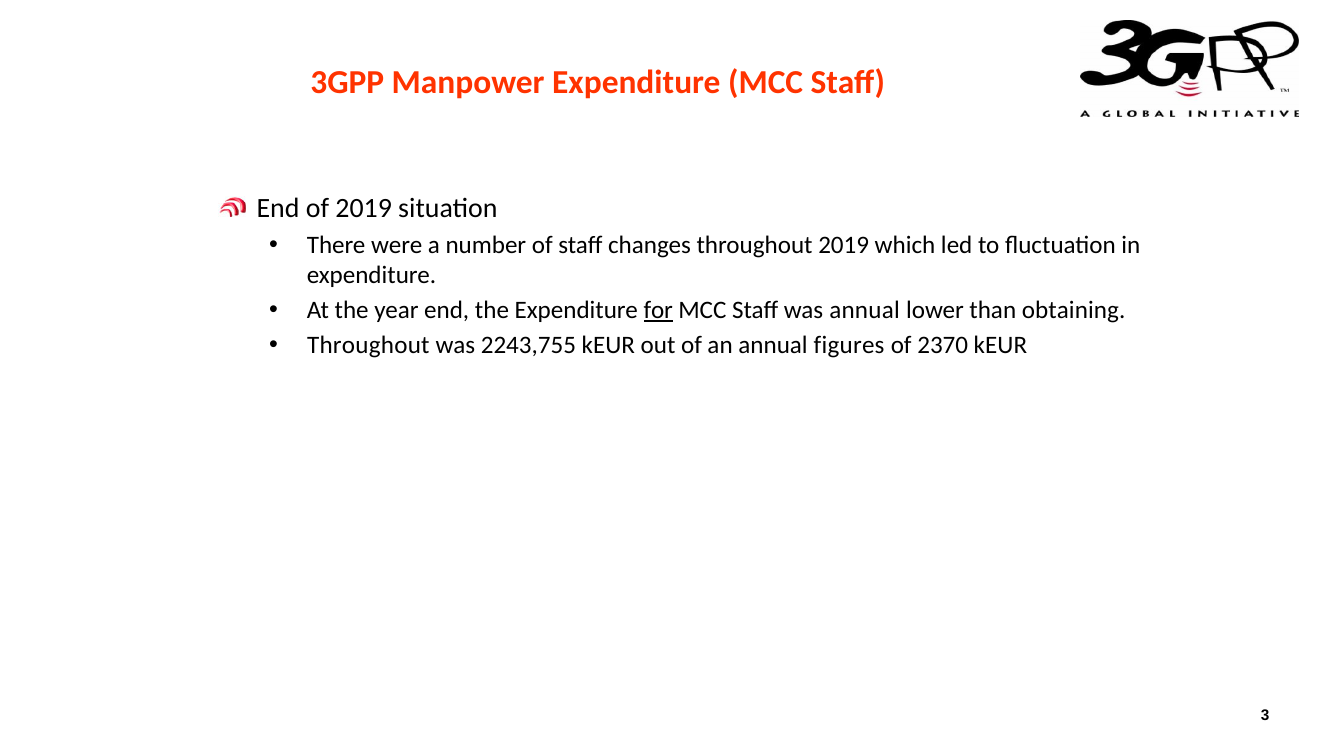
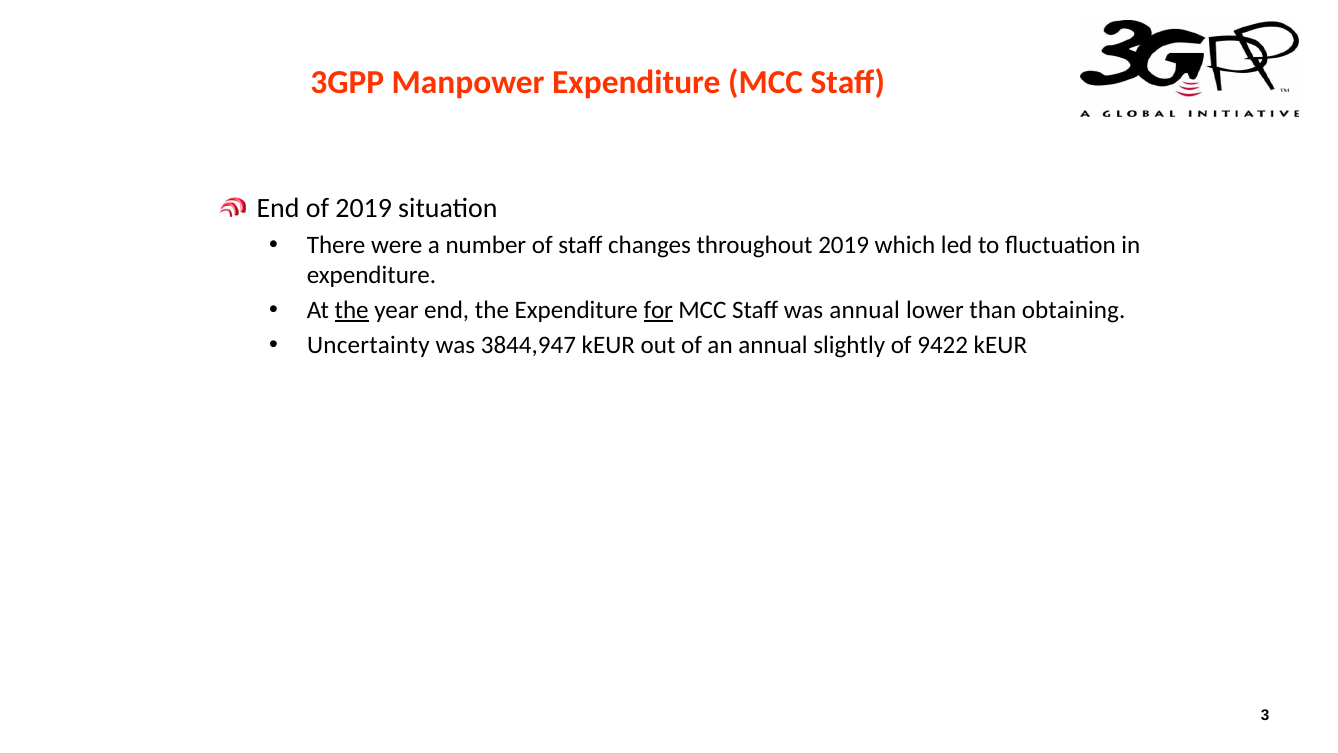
the at (352, 310) underline: none -> present
Throughout at (368, 345): Throughout -> Uncertainty
2243,755: 2243,755 -> 3844,947
figures: figures -> slightly
2370: 2370 -> 9422
